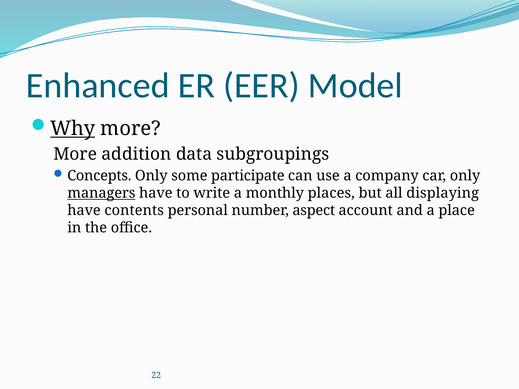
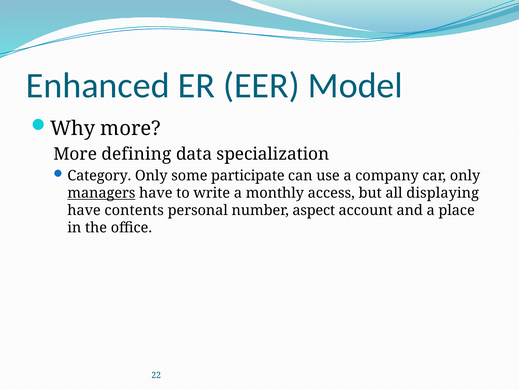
Why underline: present -> none
addition: addition -> defining
subgroupings: subgroupings -> specialization
Concepts: Concepts -> Category
places: places -> access
